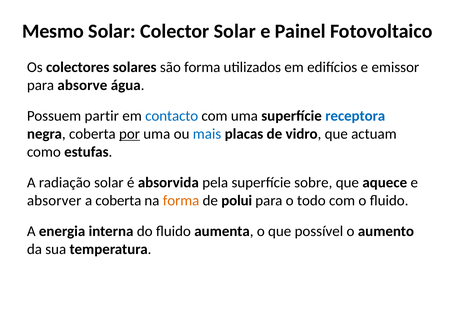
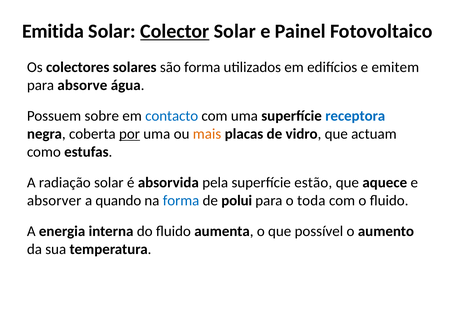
Mesmo: Mesmo -> Emitida
Colector underline: none -> present
emissor: emissor -> emitem
partir: partir -> sobre
mais colour: blue -> orange
sobre: sobre -> estão
a coberta: coberta -> quando
forma at (181, 201) colour: orange -> blue
todo: todo -> toda
